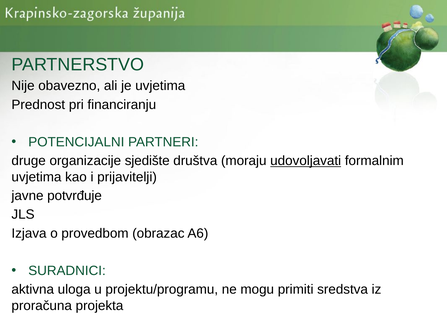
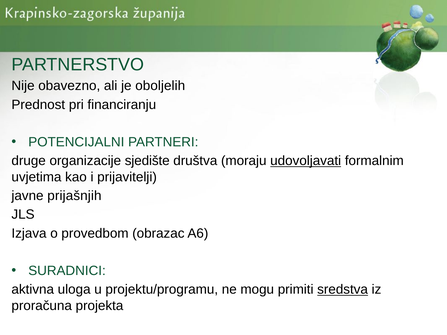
je uvjetima: uvjetima -> oboljelih
potvrđuje: potvrđuje -> prijašnjih
sredstva underline: none -> present
